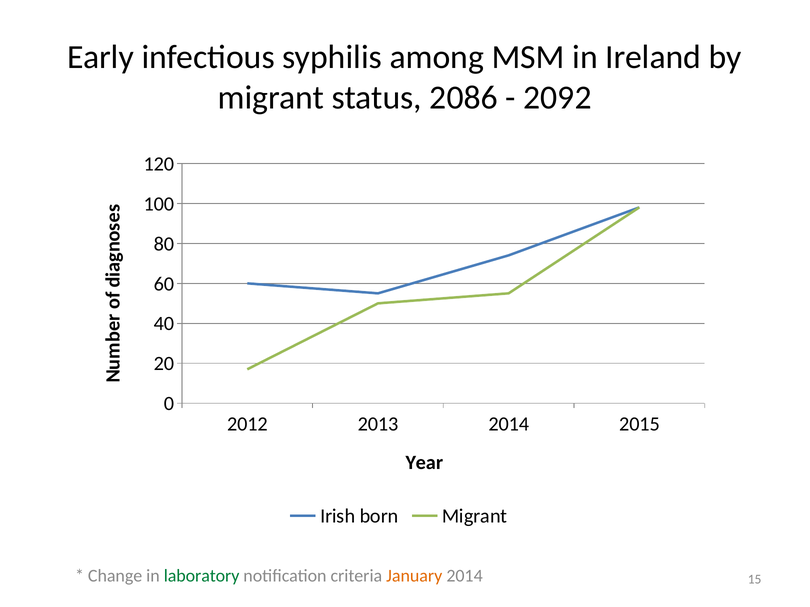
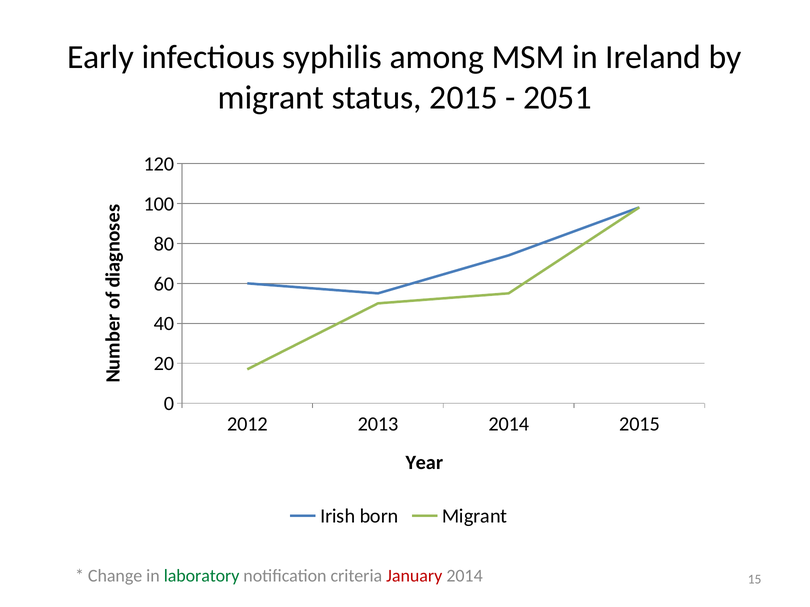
status 2086: 2086 -> 2015
2092: 2092 -> 2051
January colour: orange -> red
